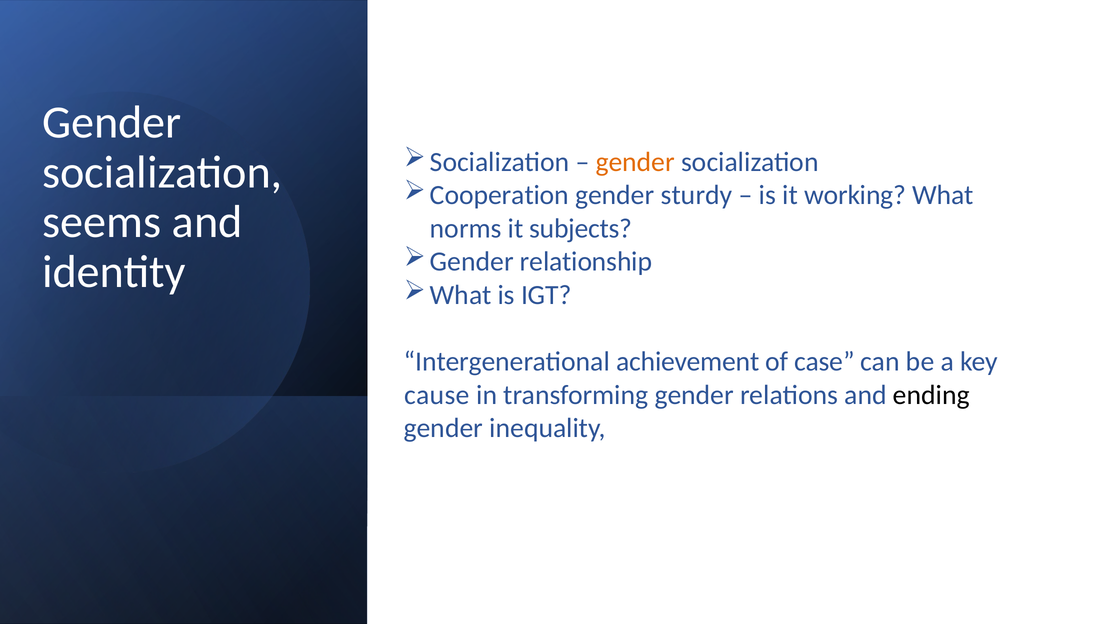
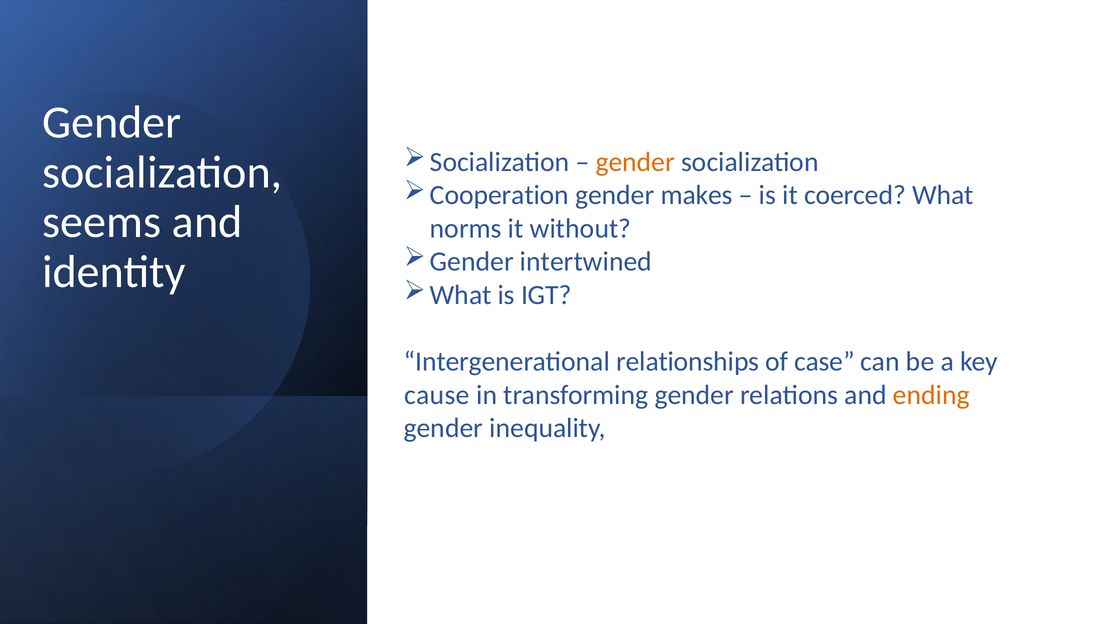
sturdy: sturdy -> makes
working: working -> coerced
subjects: subjects -> without
relationship: relationship -> intertwined
achievement: achievement -> relationships
ending colour: black -> orange
